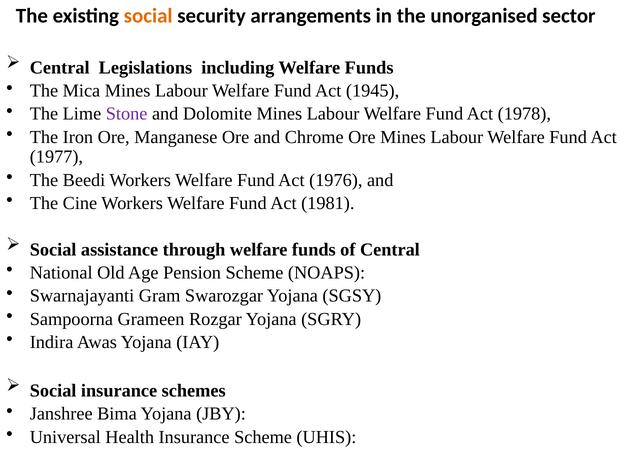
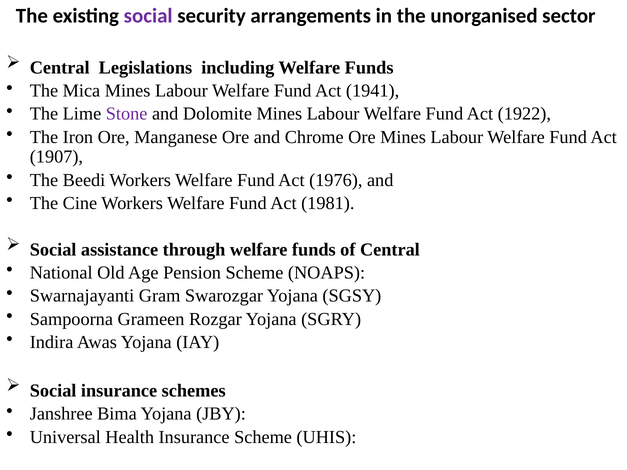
social at (148, 16) colour: orange -> purple
1945: 1945 -> 1941
1978: 1978 -> 1922
1977: 1977 -> 1907
